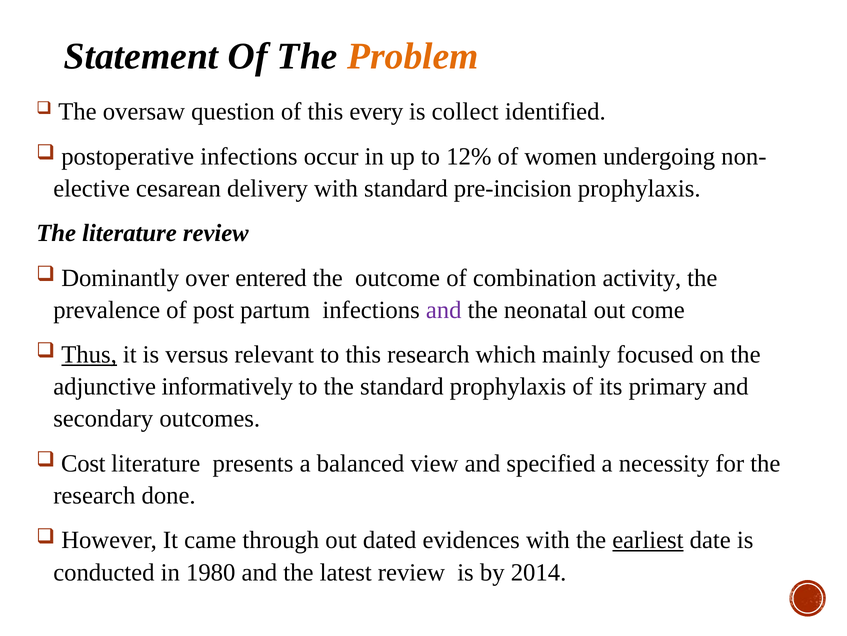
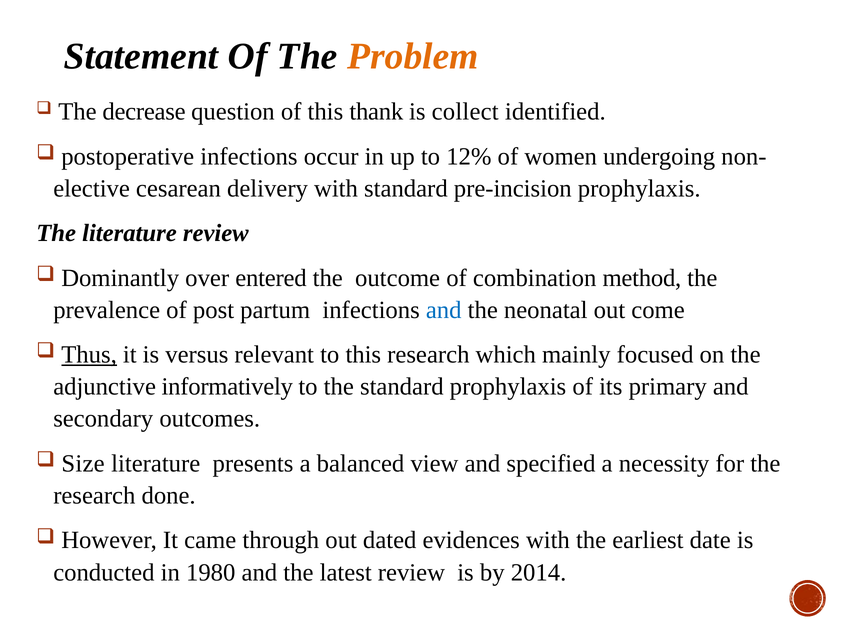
oversaw: oversaw -> decrease
every: every -> thank
activity: activity -> method
and at (444, 310) colour: purple -> blue
Cost: Cost -> Size
earliest underline: present -> none
